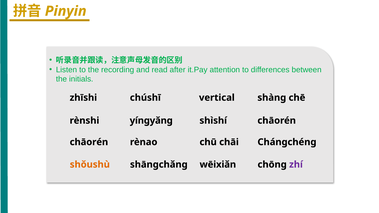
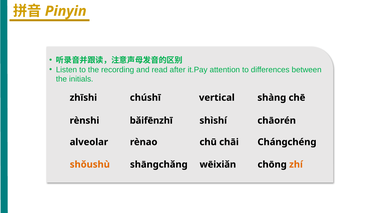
yínɡyǎnɡ: yínɡyǎnɡ -> bǎifēnzhī
chāorén at (89, 142): chāorén -> alveolar
zhí colour: purple -> orange
